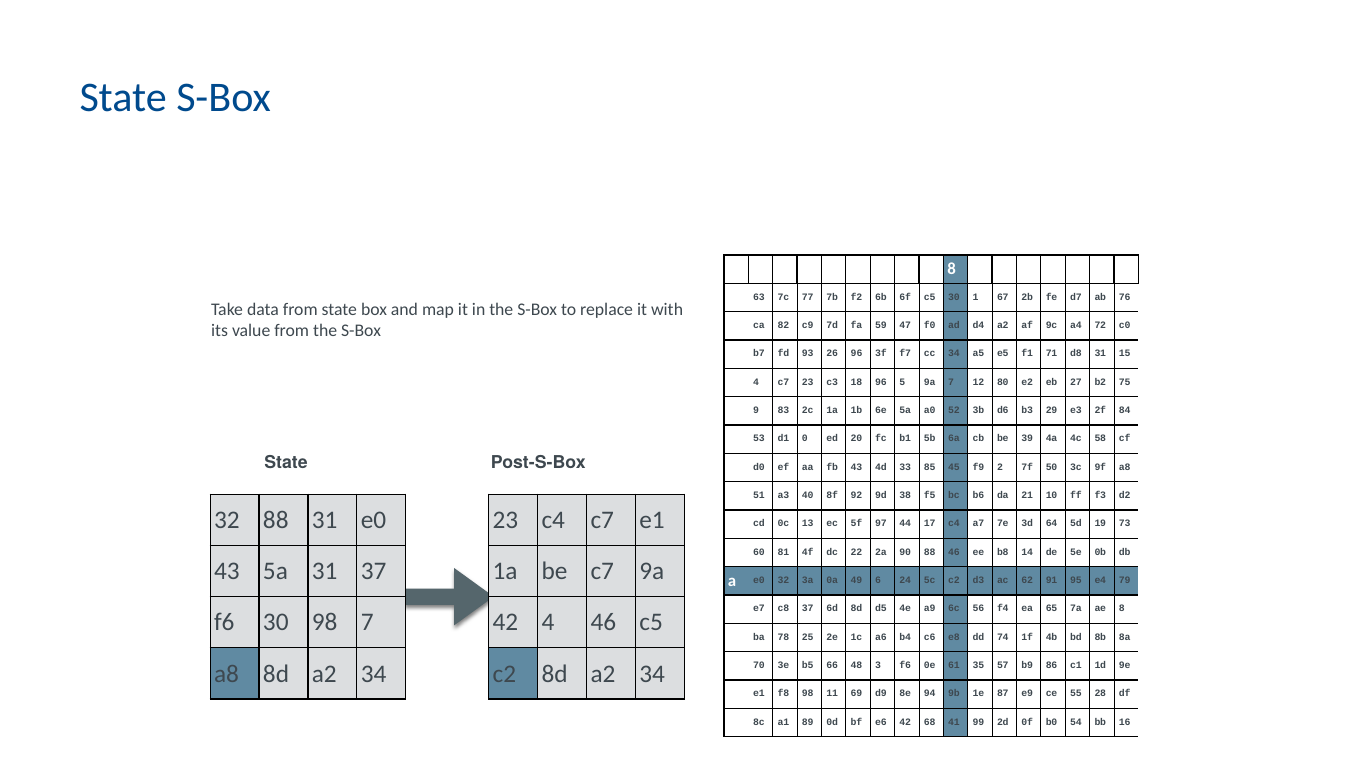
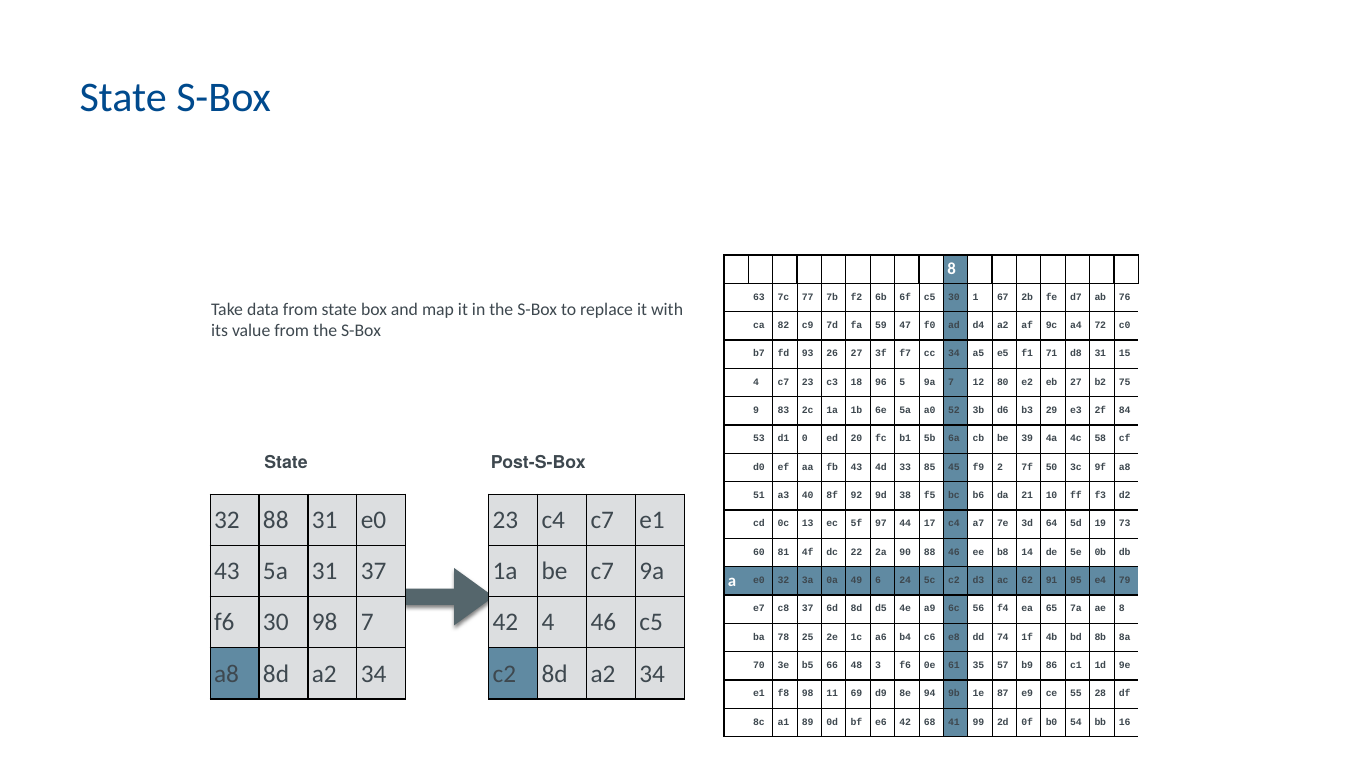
26 96: 96 -> 27
